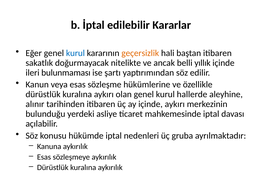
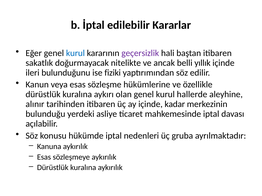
geçersizlik colour: orange -> purple
bulunmaması: bulunmaması -> bulunduğunu
şartı: şartı -> fiziki
içinde aykırı: aykırı -> kadar
